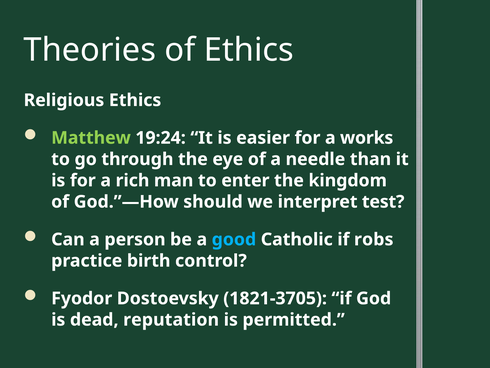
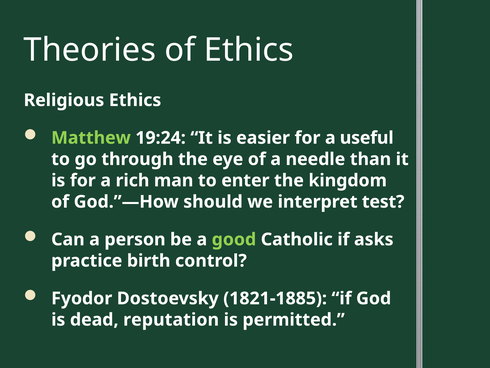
works: works -> useful
good colour: light blue -> light green
robs: robs -> asks
1821-3705: 1821-3705 -> 1821-1885
